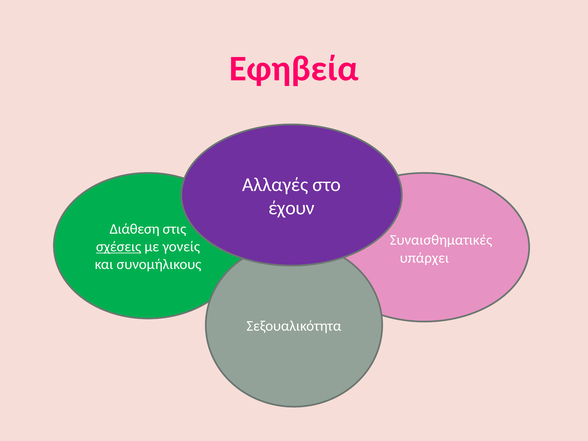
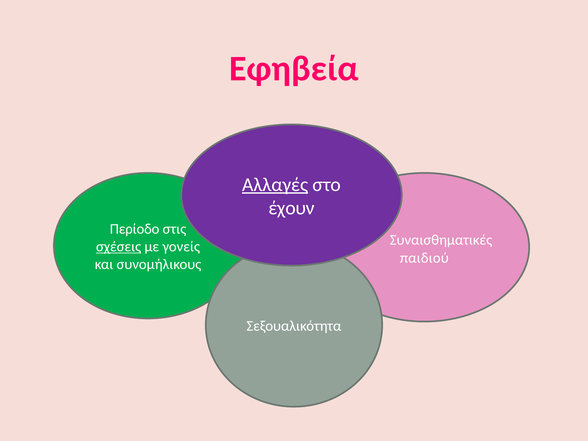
Αλλαγές underline: none -> present
Διάθεση: Διάθεση -> Περίοδο
υπάρχει: υπάρχει -> παιδιού
